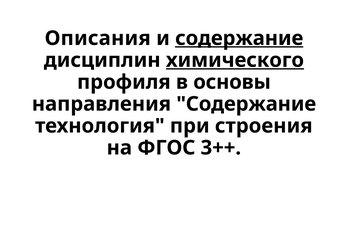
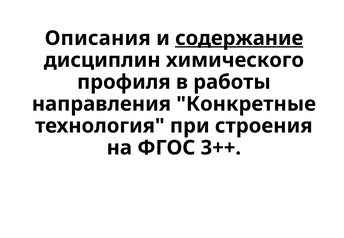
химического underline: present -> none
основы: основы -> работы
направления Содержание: Содержание -> Конкретные
